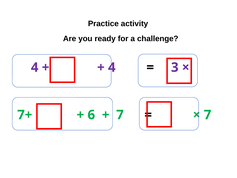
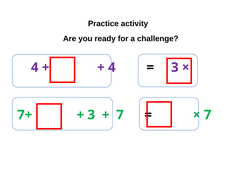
6 at (91, 115): 6 -> 3
